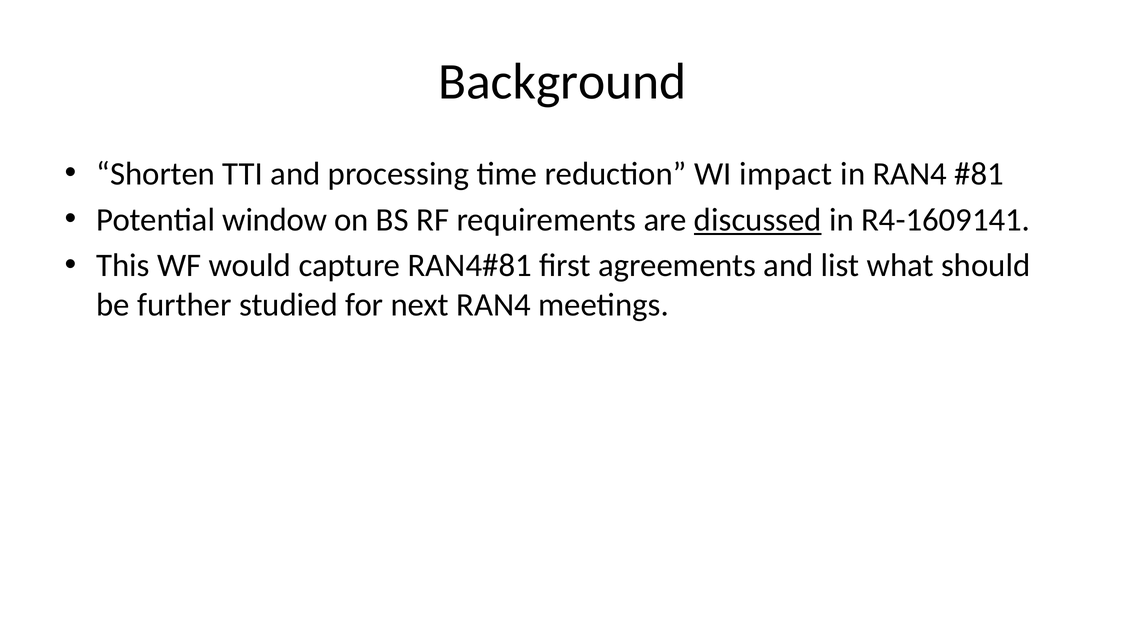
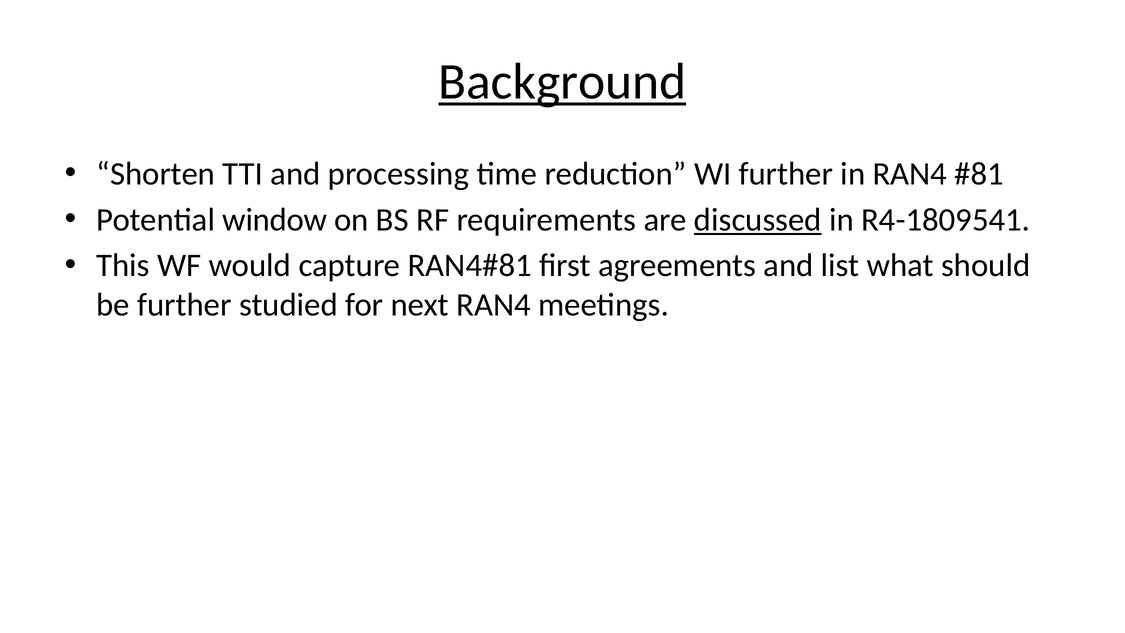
Background underline: none -> present
WI impact: impact -> further
R4-1609141: R4-1609141 -> R4-1809541
